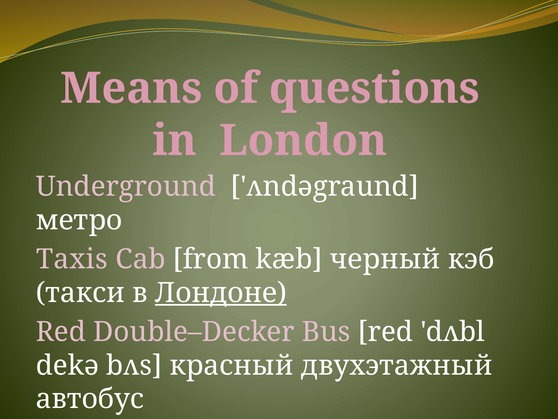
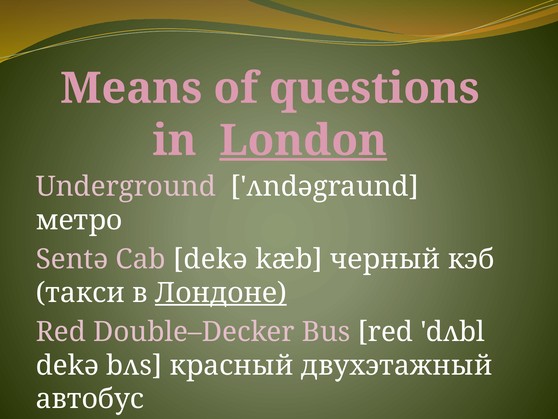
London underline: none -> present
Taxis: Taxis -> Sentə
Cab from: from -> dekə
